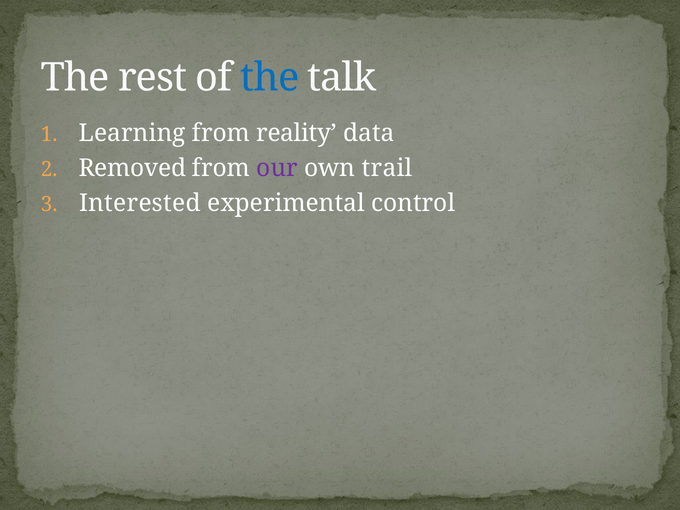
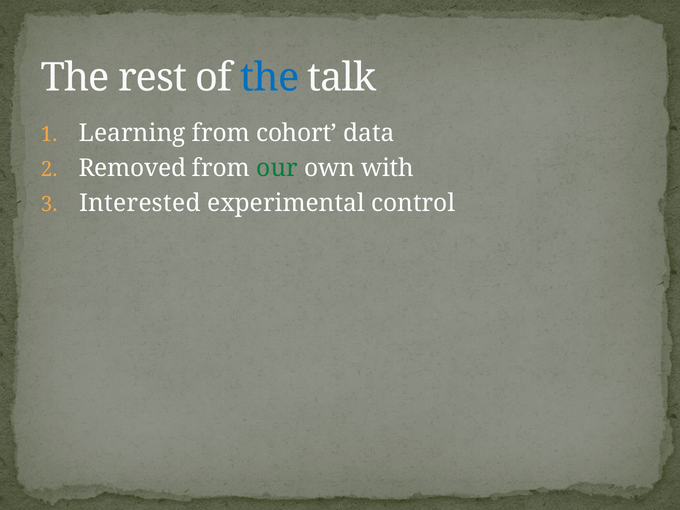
reality: reality -> cohort
our colour: purple -> green
trail: trail -> with
